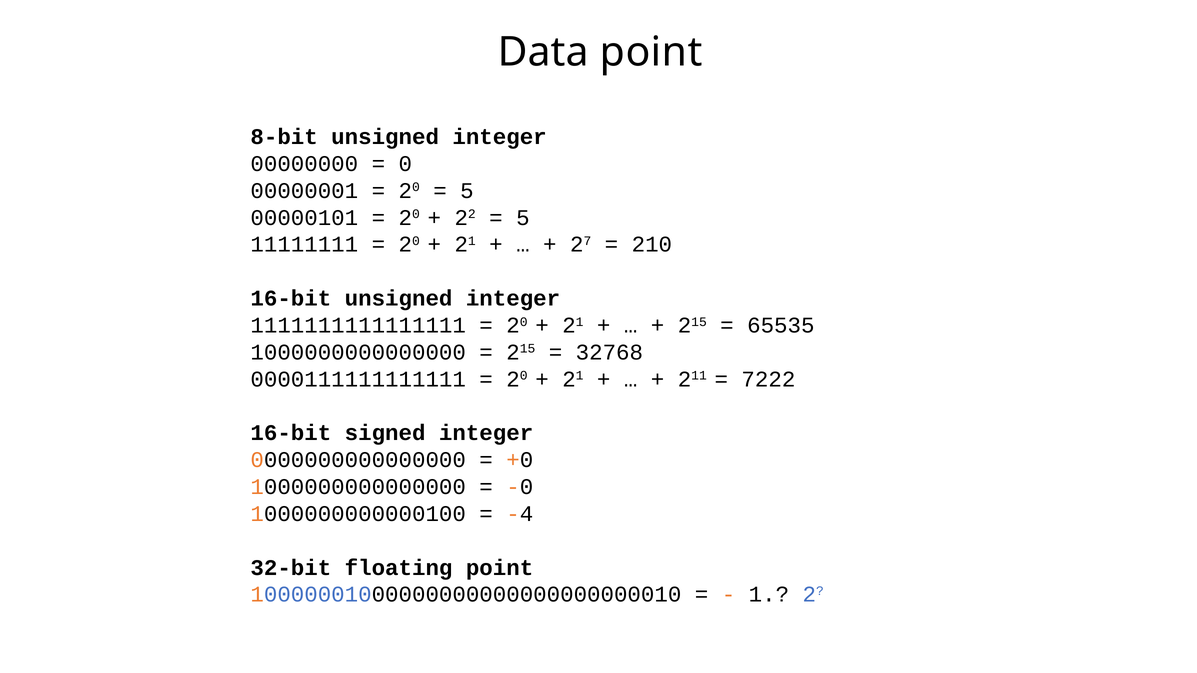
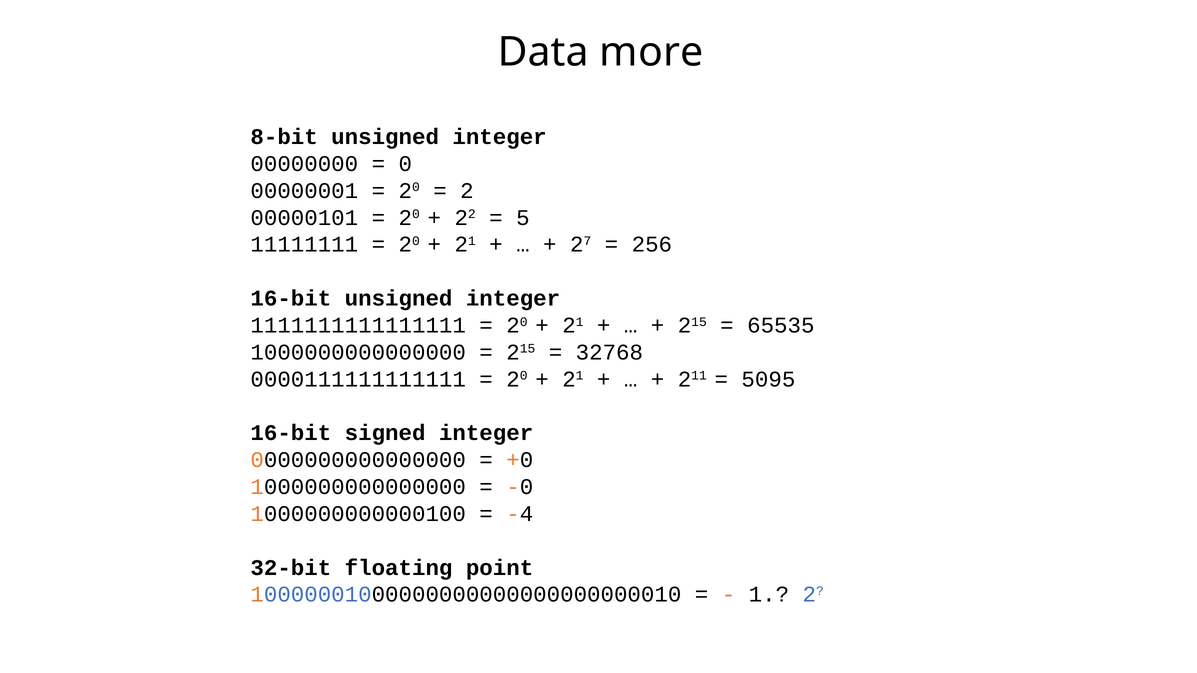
Data point: point -> more
5 at (467, 191): 5 -> 2
210: 210 -> 256
7222: 7222 -> 5095
